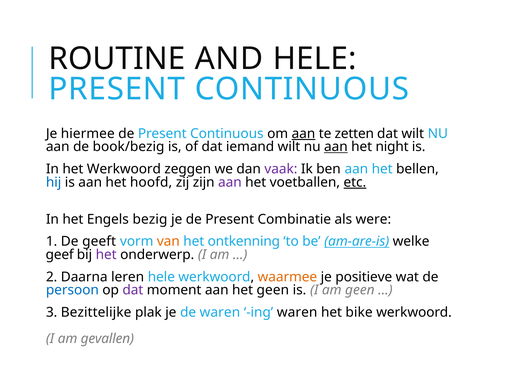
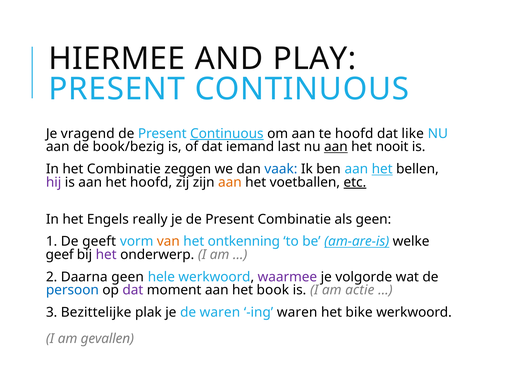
ROUTINE: ROUTINE -> HIERMEE
AND HELE: HELE -> PLAY
hiermee: hiermee -> vragend
Continuous at (227, 134) underline: none -> present
aan at (303, 134) underline: present -> none
te zetten: zetten -> hoofd
dat wilt: wilt -> like
iemand wilt: wilt -> last
night: night -> nooit
het Werkwoord: Werkwoord -> Combinatie
vaak colour: purple -> blue
het at (382, 169) underline: none -> present
hij colour: blue -> purple
aan at (230, 182) colour: purple -> orange
bezig: bezig -> really
als were: were -> geen
Daarna leren: leren -> geen
waarmee colour: orange -> purple
positieve: positieve -> volgorde
het geen: geen -> book
am geen: geen -> actie
